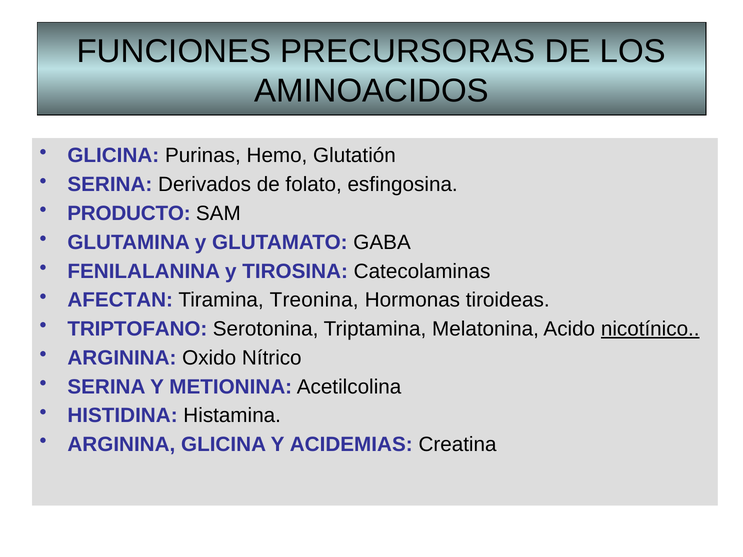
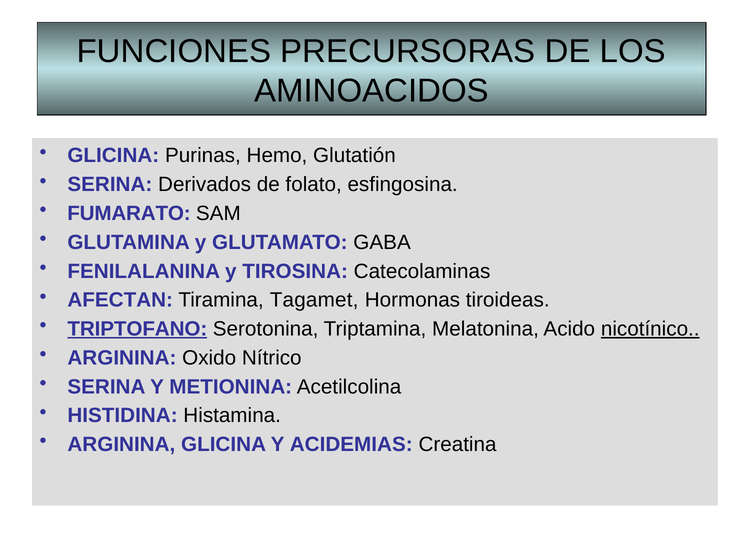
PRODUCTO: PRODUCTO -> FUMARATO
Treonina: Treonina -> Tagamet
TRIPTOFANO underline: none -> present
